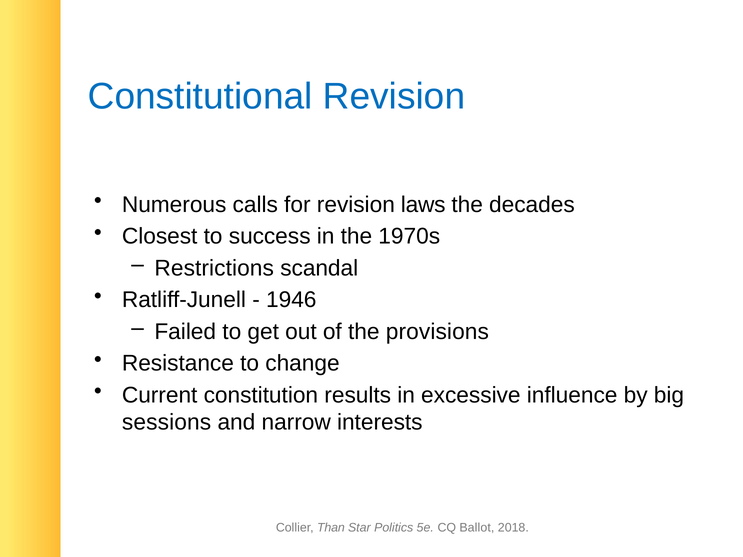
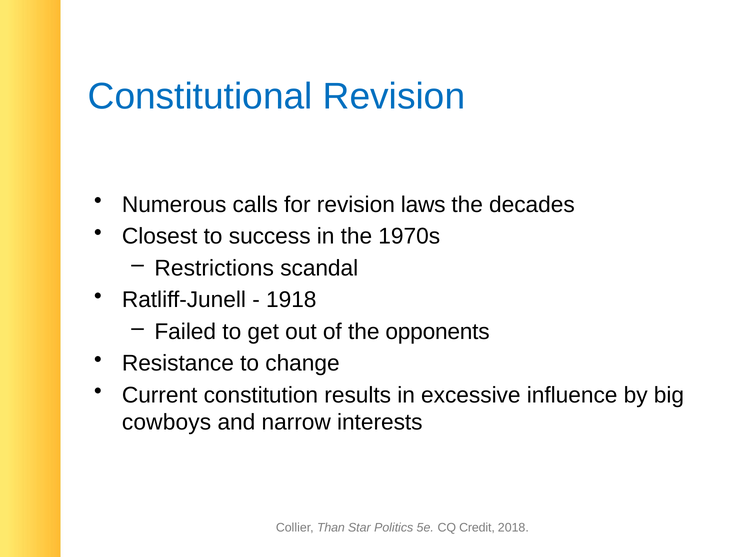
1946: 1946 -> 1918
provisions: provisions -> opponents
sessions: sessions -> cowboys
Ballot: Ballot -> Credit
